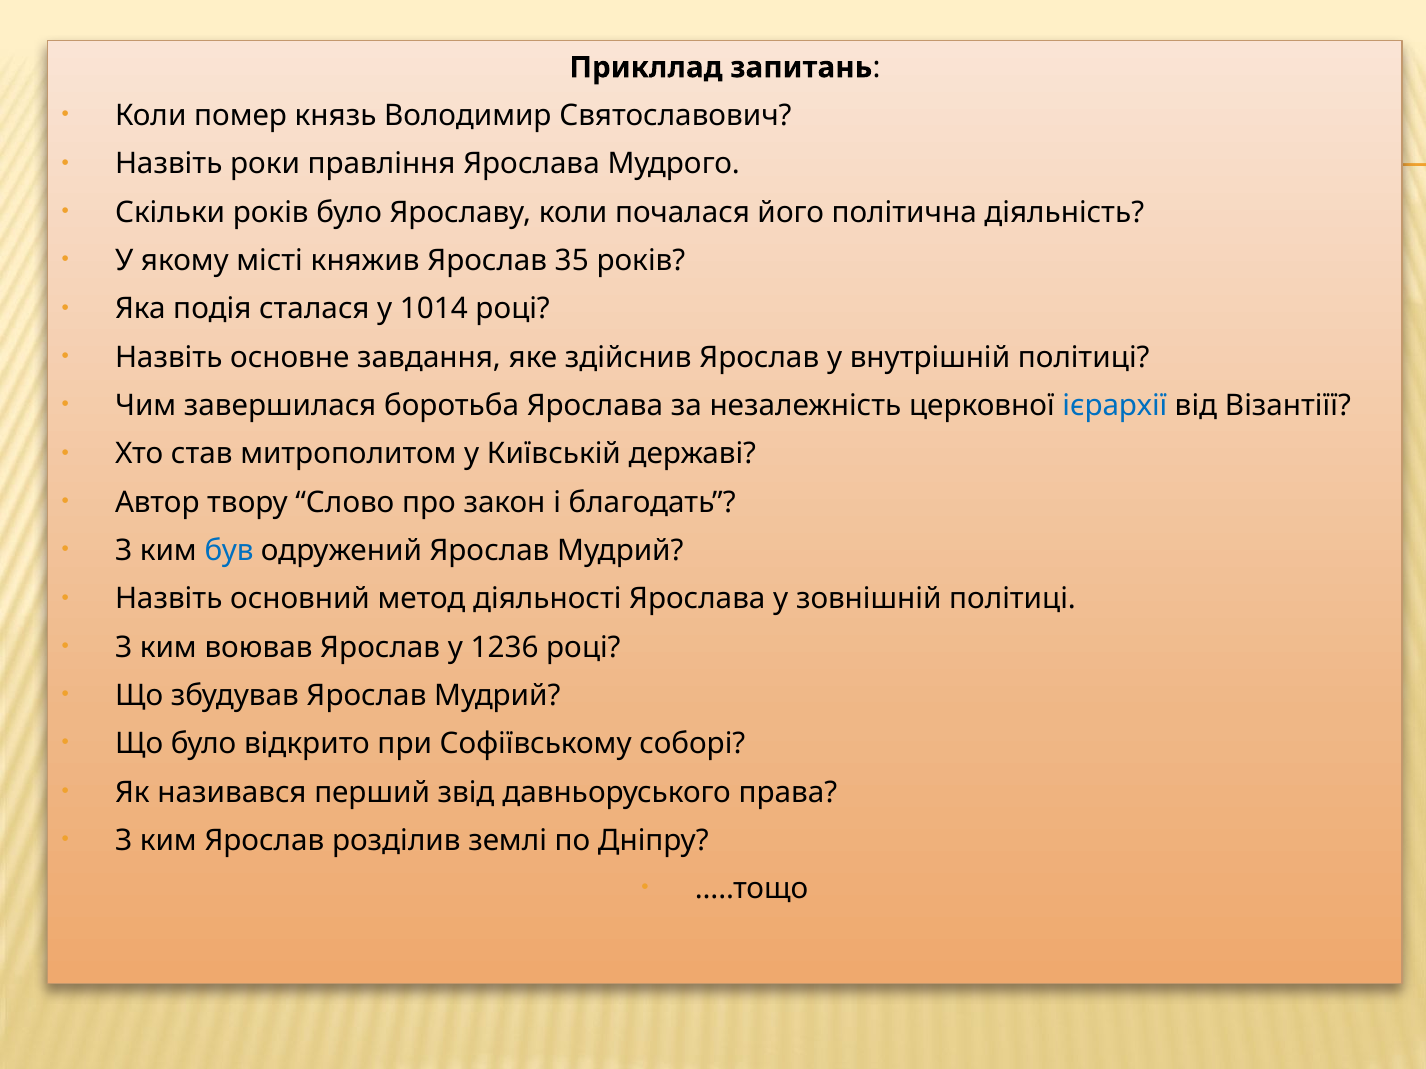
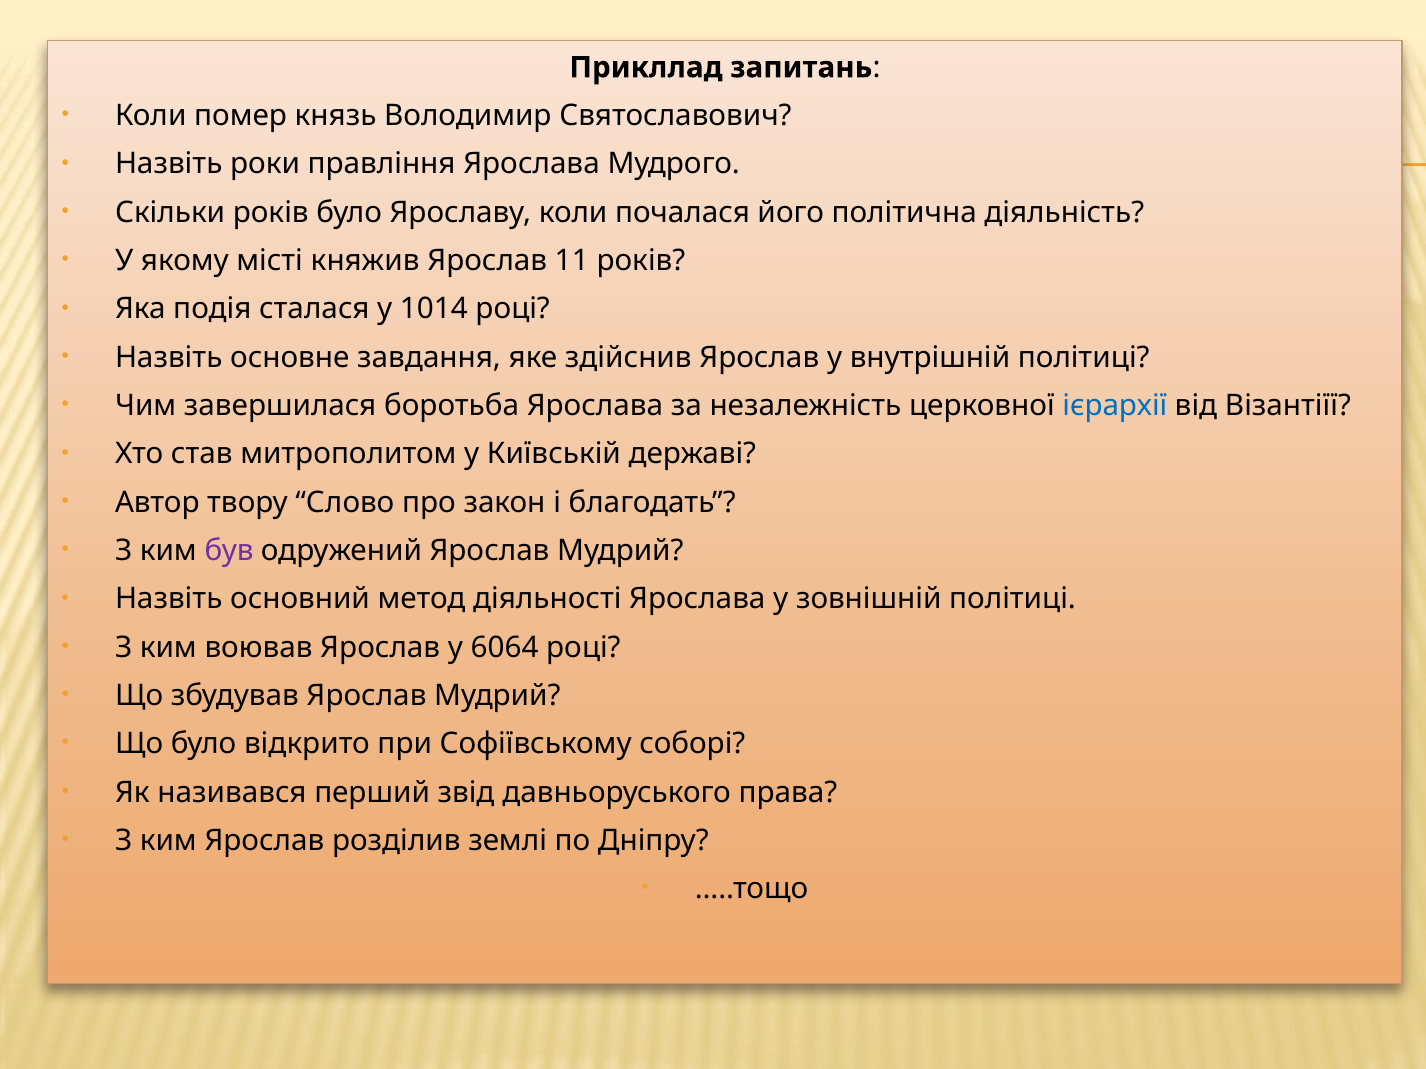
35: 35 -> 11
був colour: blue -> purple
1236: 1236 -> 6064
